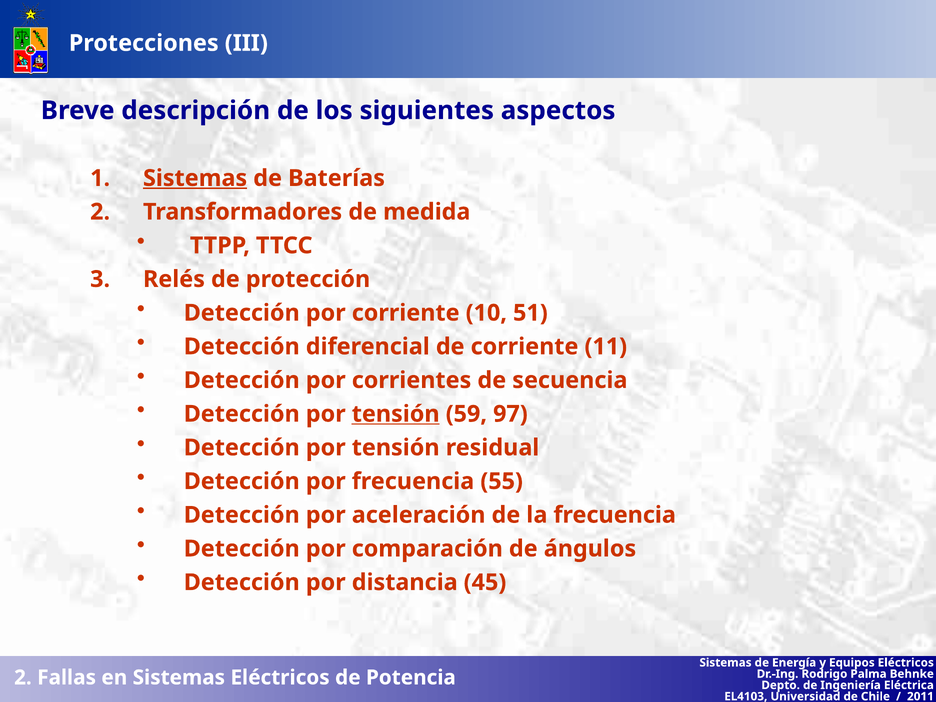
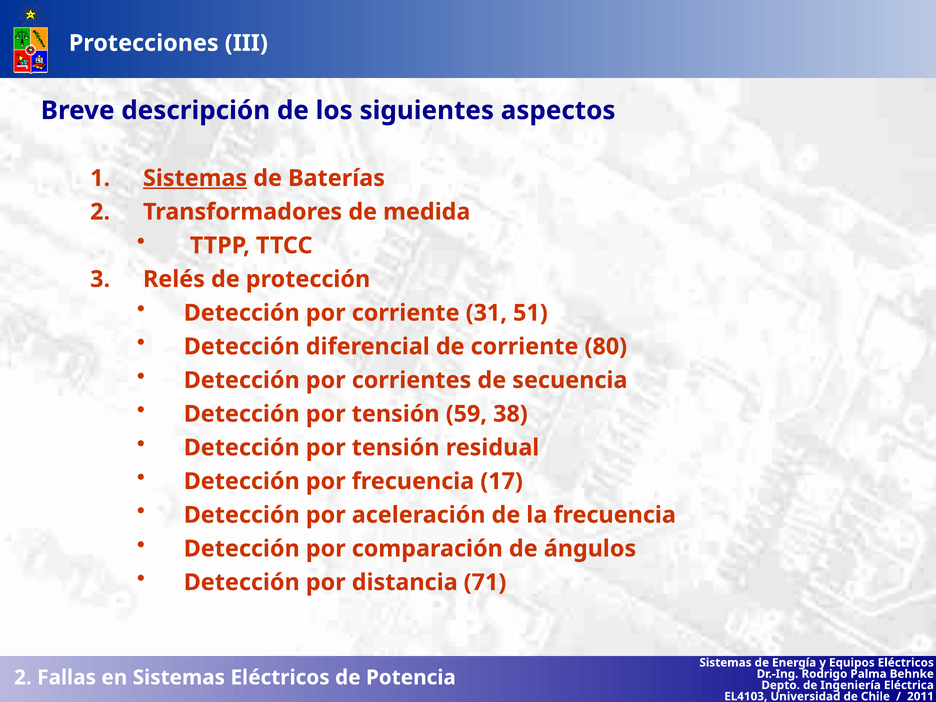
10: 10 -> 31
11: 11 -> 80
tensión at (396, 414) underline: present -> none
97: 97 -> 38
55: 55 -> 17
45: 45 -> 71
